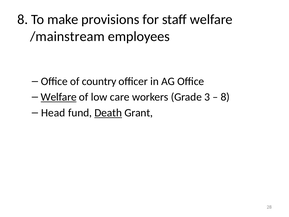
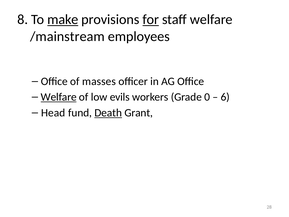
make underline: none -> present
for underline: none -> present
country: country -> masses
care: care -> evils
3: 3 -> 0
8 at (225, 97): 8 -> 6
